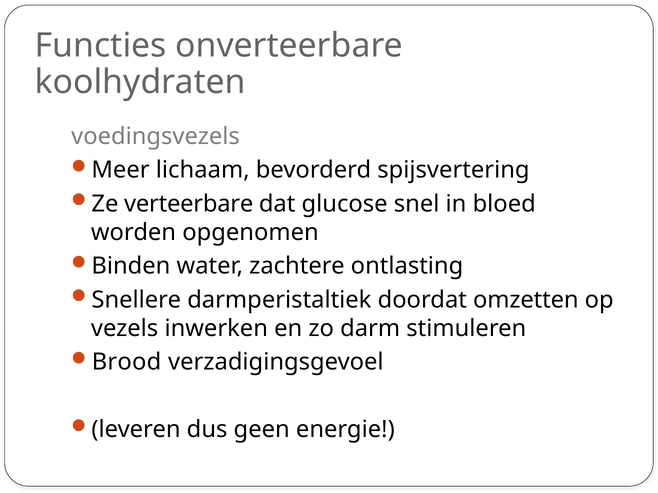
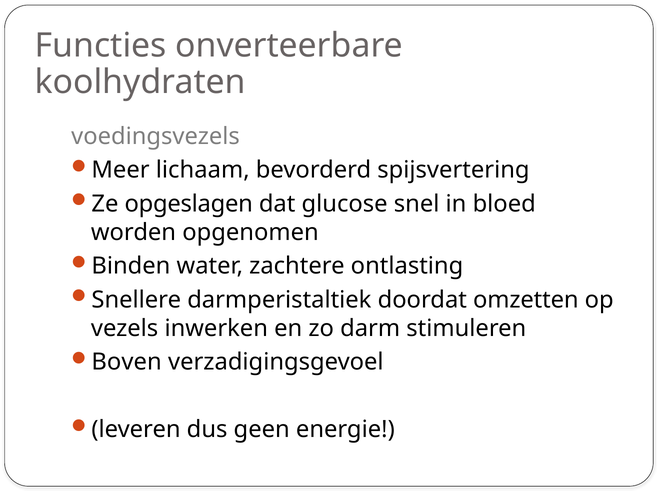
verteerbare: verteerbare -> opgeslagen
Brood: Brood -> Boven
